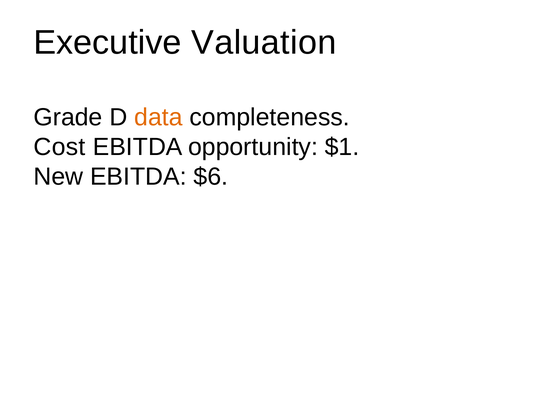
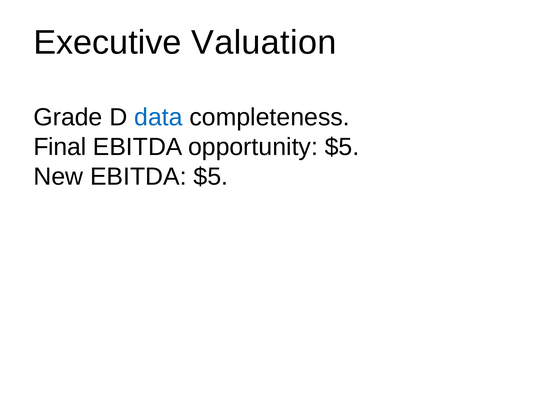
data colour: orange -> blue
Cost: Cost -> Final
opportunity $1: $1 -> $5
EBITDA $6: $6 -> $5
